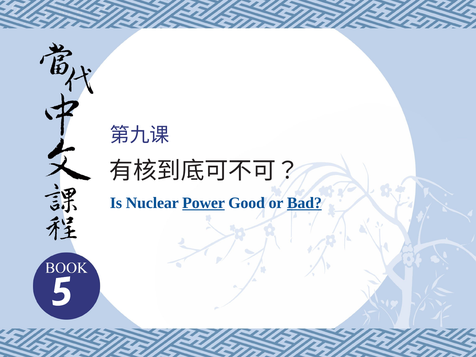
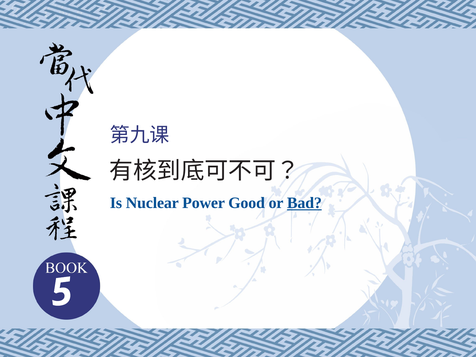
Power underline: present -> none
